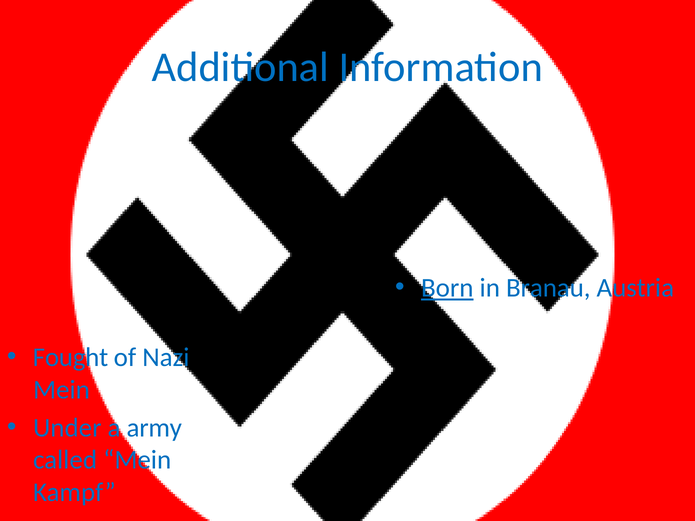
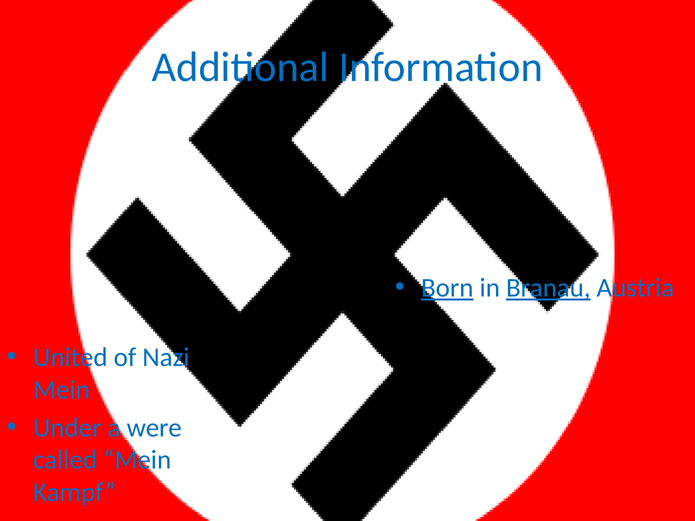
Branau underline: none -> present
Fought: Fought -> United
army: army -> were
